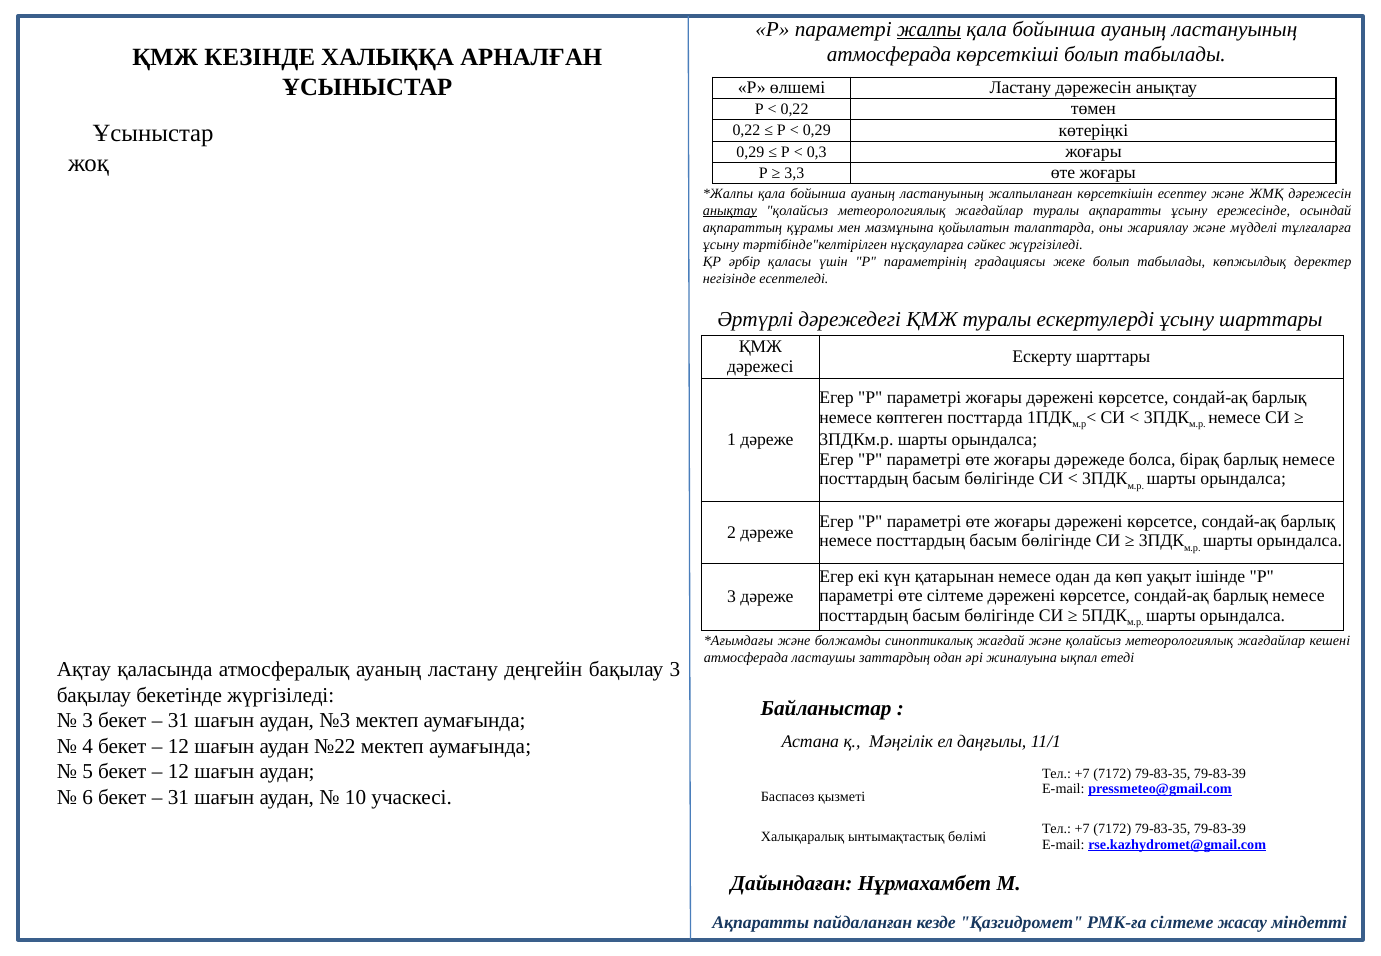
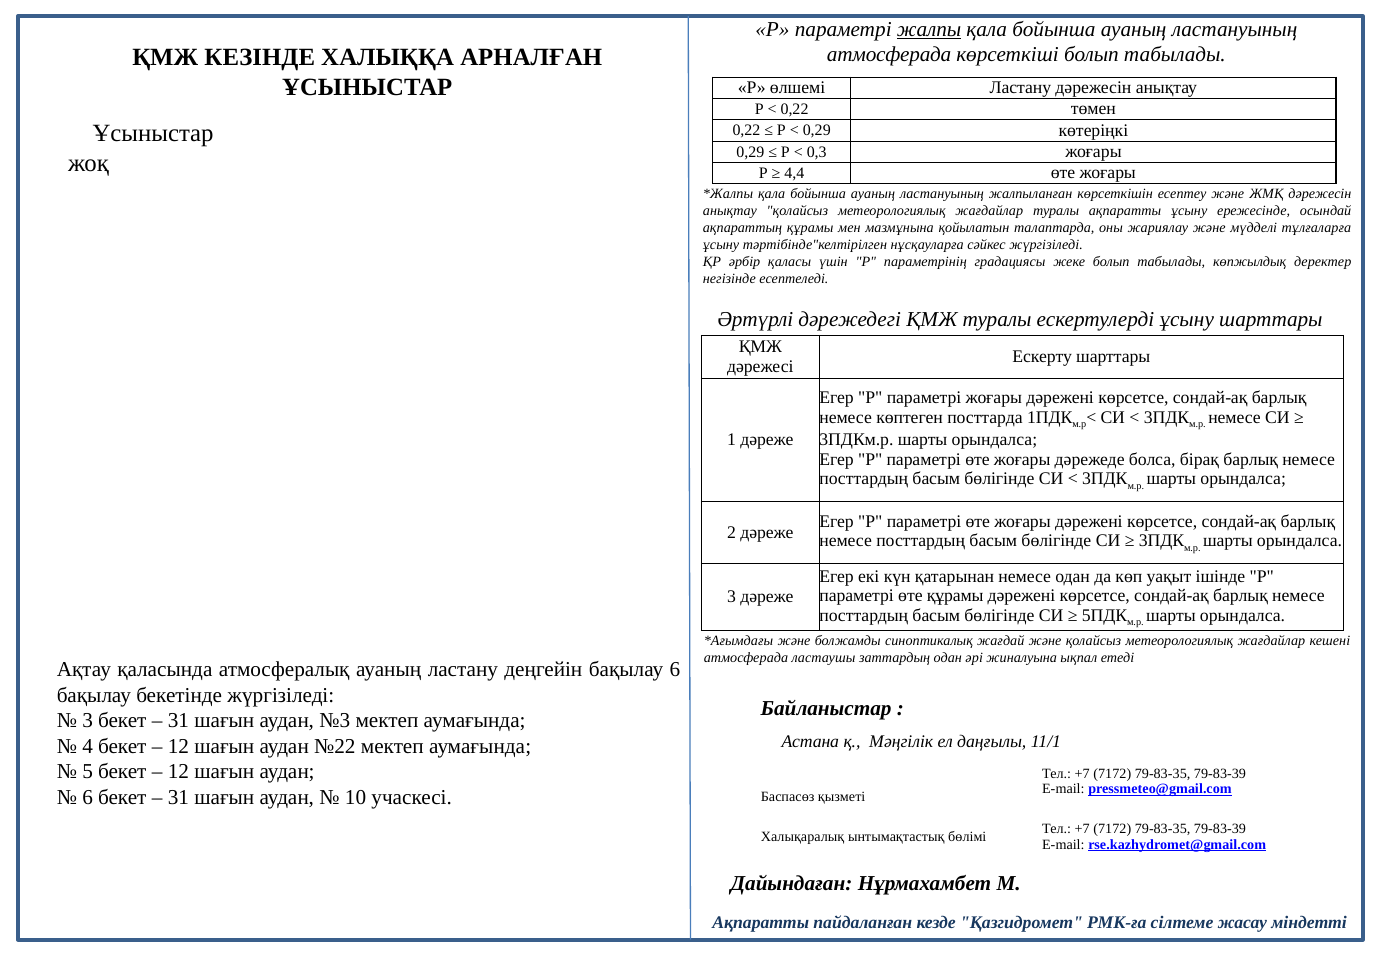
3,3: 3,3 -> 4,4
анықтау at (730, 211) underline: present -> none
өте сілтеме: сілтеме -> құрамы
бақылау 3: 3 -> 6
